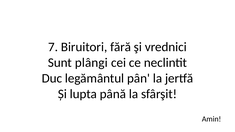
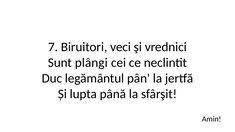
fără: fără -> veci
